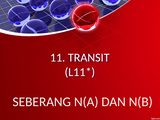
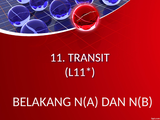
SEBERANG: SEBERANG -> BELAKANG
